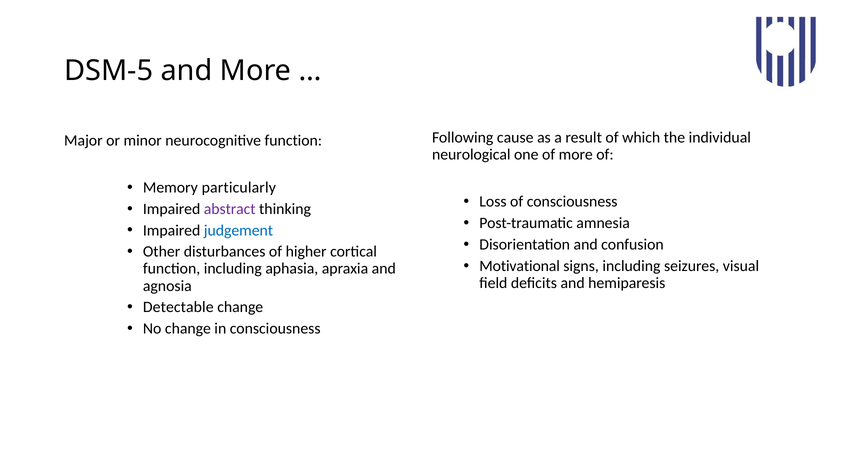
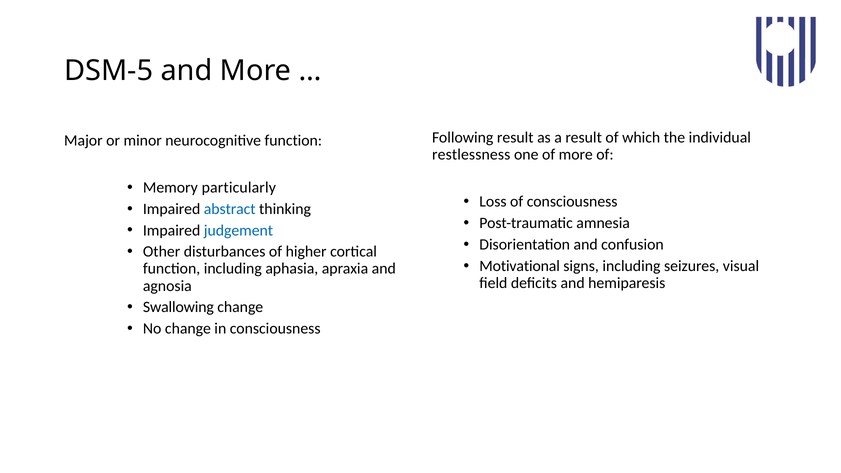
Following cause: cause -> result
neurological: neurological -> restlessness
abstract colour: purple -> blue
Detectable: Detectable -> Swallowing
